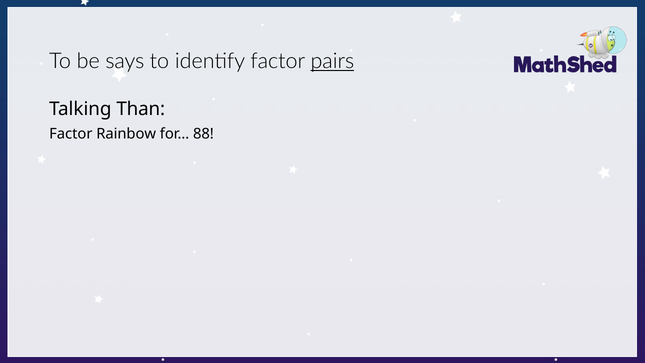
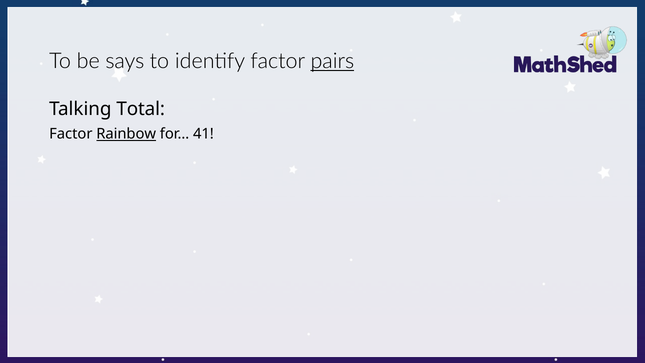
Than: Than -> Total
Rainbow underline: none -> present
88: 88 -> 41
